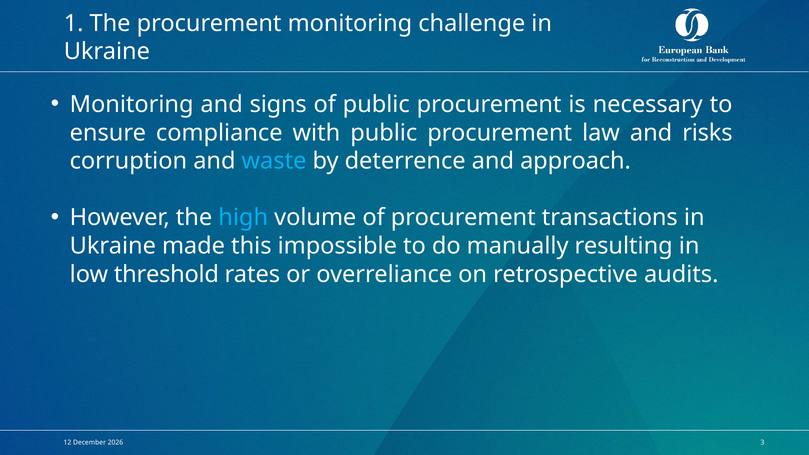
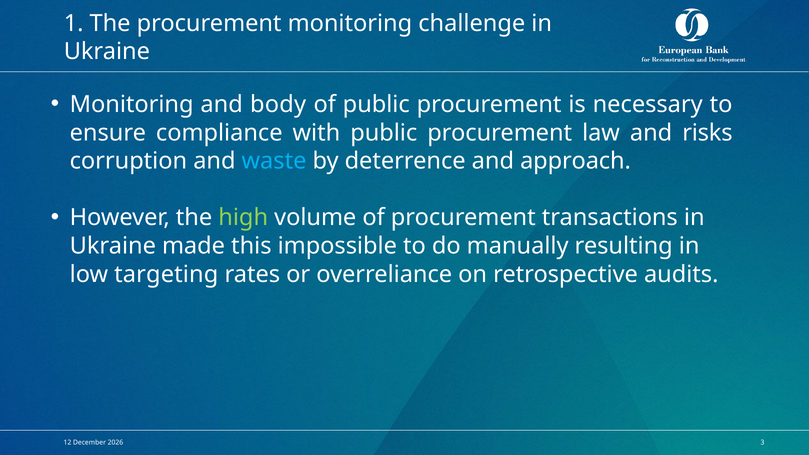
signs: signs -> body
high colour: light blue -> light green
threshold: threshold -> targeting
